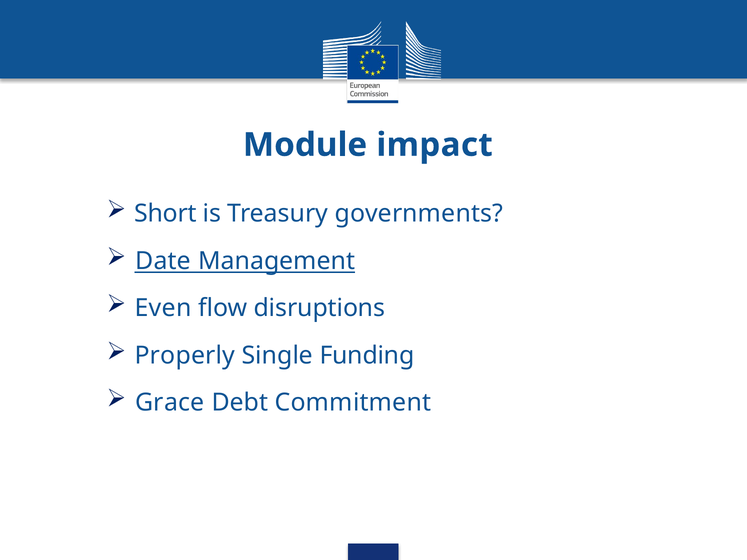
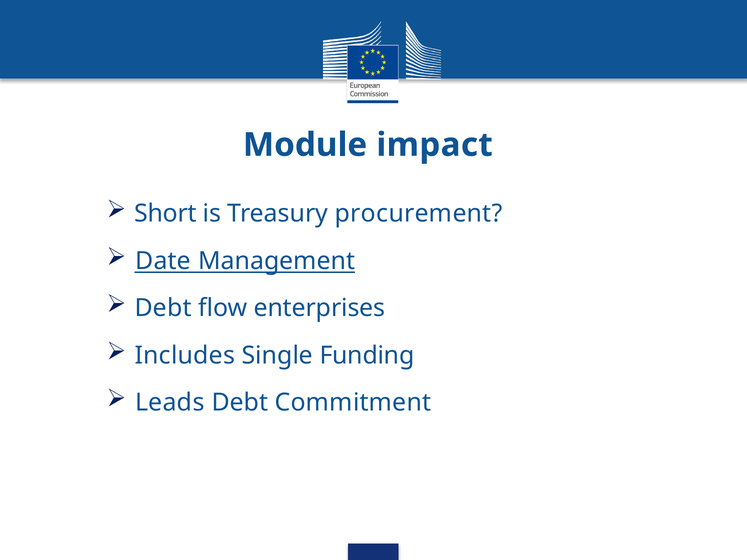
governments: governments -> procurement
Even at (163, 308): Even -> Debt
disruptions: disruptions -> enterprises
Properly: Properly -> Includes
Grace: Grace -> Leads
